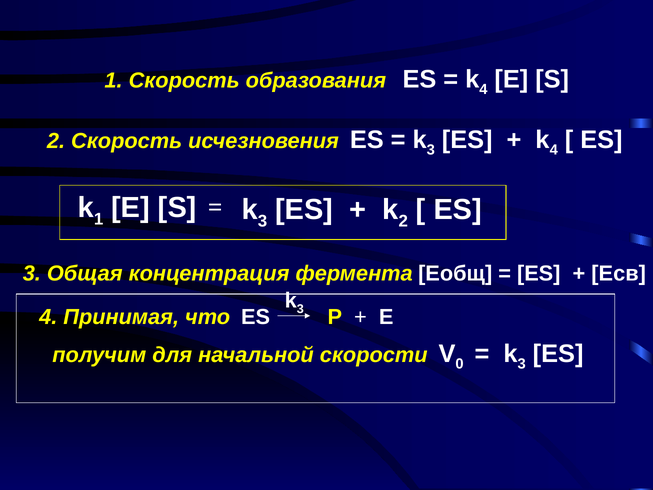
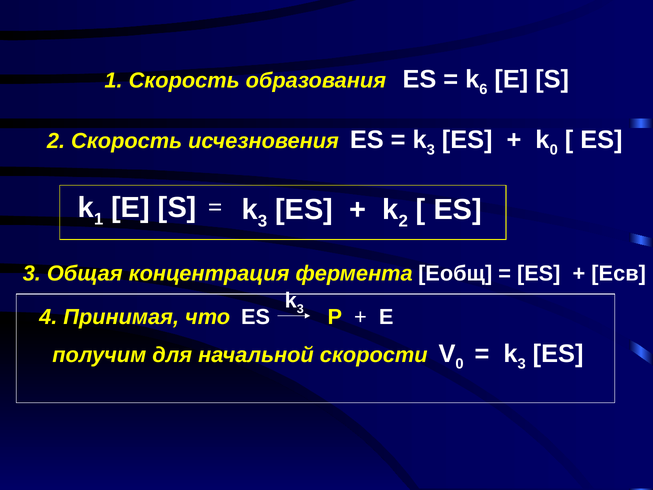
4 at (483, 89): 4 -> 6
4 at (554, 150): 4 -> 0
